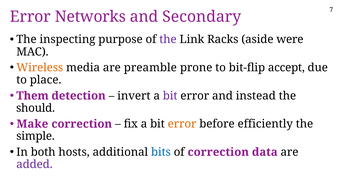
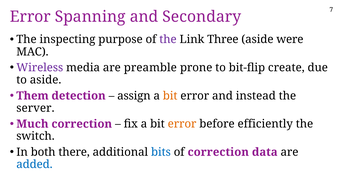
Networks: Networks -> Spanning
Racks: Racks -> Three
Wireless colour: orange -> purple
accept: accept -> create
to place: place -> aside
invert: invert -> assign
bit at (170, 96) colour: purple -> orange
should: should -> server
Make: Make -> Much
simple: simple -> switch
hosts: hosts -> there
added colour: purple -> blue
